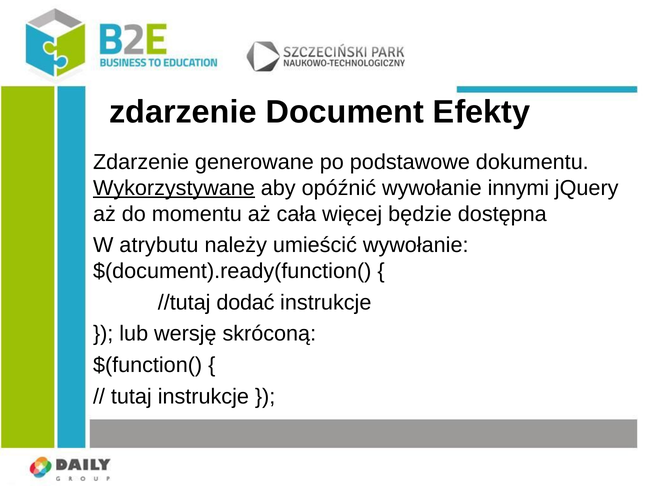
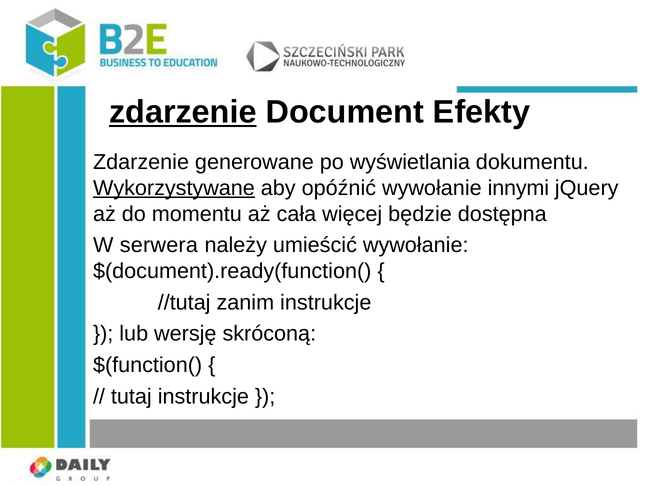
zdarzenie at (183, 112) underline: none -> present
podstawowe: podstawowe -> wyświetlania
atrybutu: atrybutu -> serwera
dodać: dodać -> zanim
